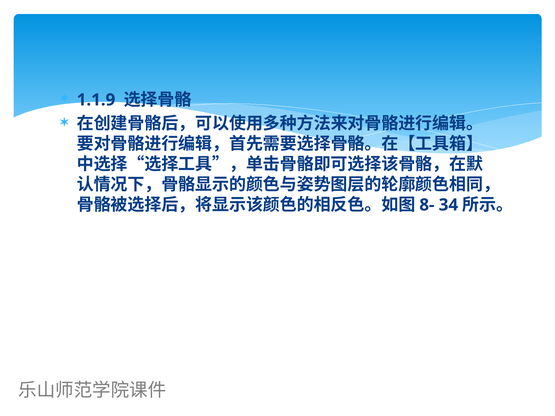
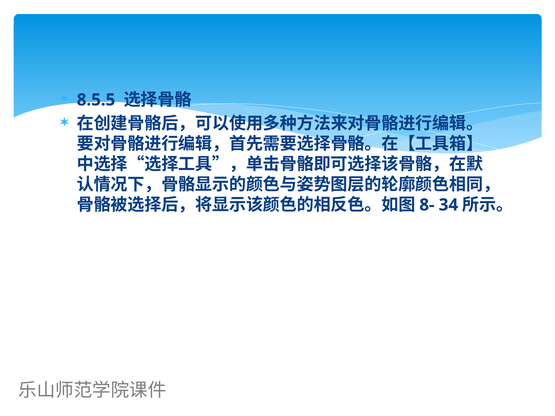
1.1.9: 1.1.9 -> 8.5.5
